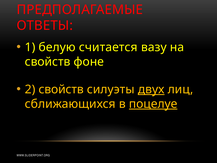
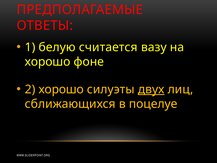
свойств at (48, 62): свойств -> хорошо
2 свойств: свойств -> хорошо
поцелуе underline: present -> none
